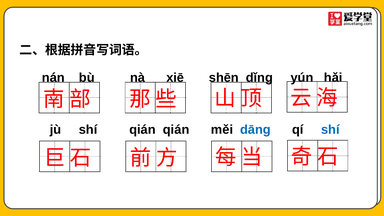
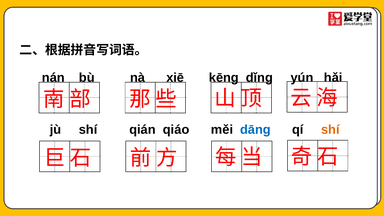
shēn: shēn -> kēnɡ
qián qián: qián -> qiáo
shí at (330, 130) colour: blue -> orange
